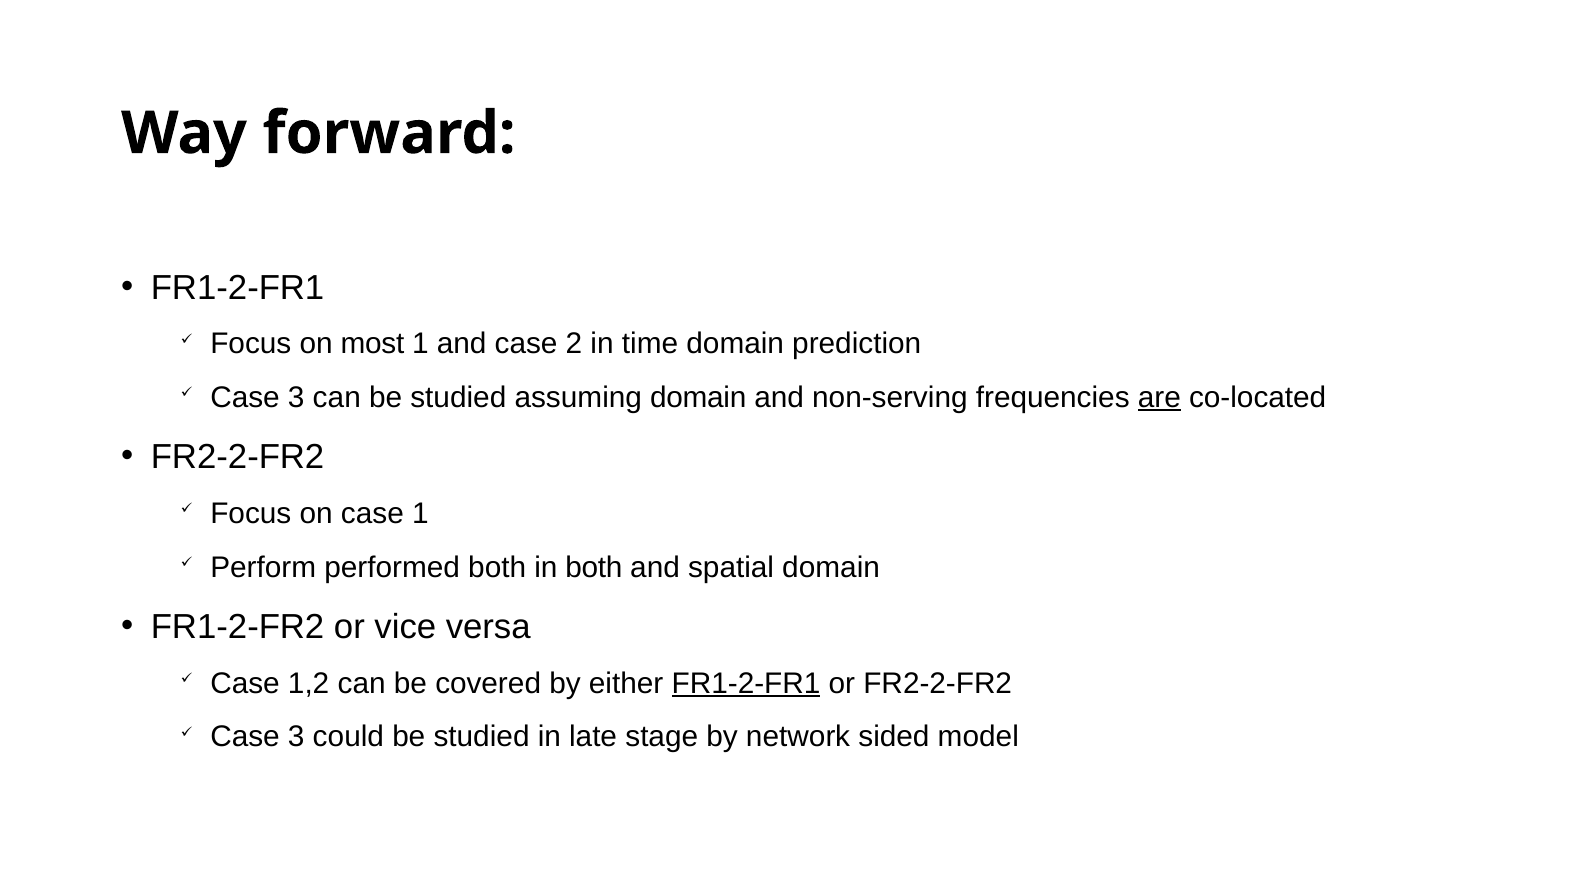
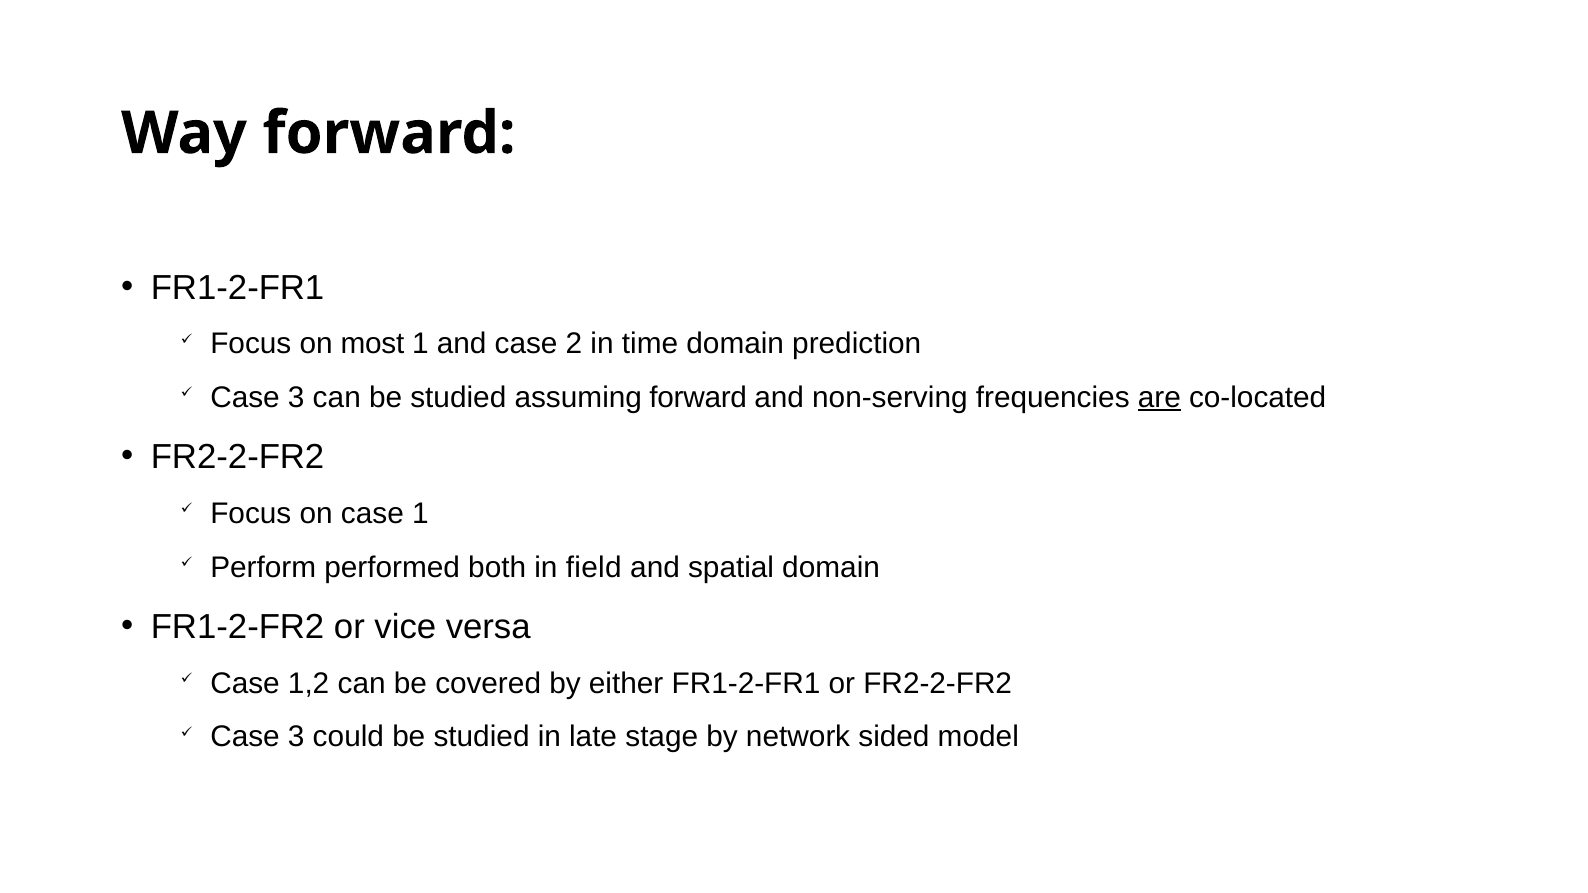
assuming domain: domain -> forward
in both: both -> field
FR1-2-FR1 at (746, 683) underline: present -> none
